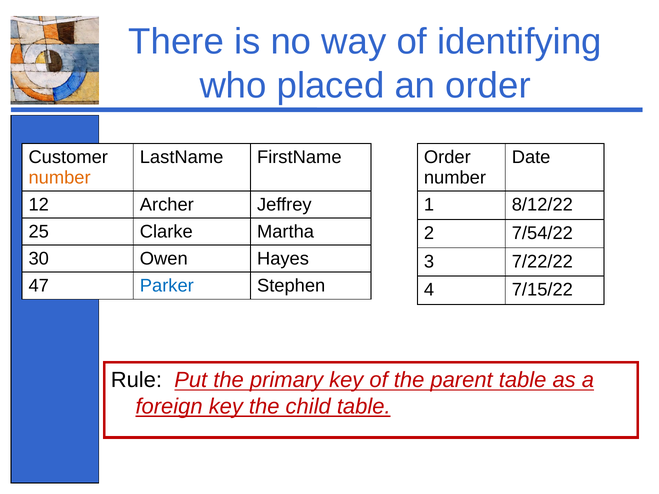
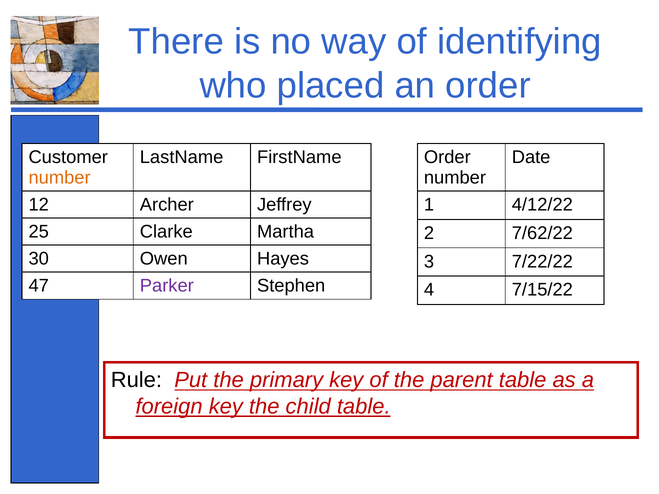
8/12/22: 8/12/22 -> 4/12/22
7/54/22: 7/54/22 -> 7/62/22
Parker colour: blue -> purple
